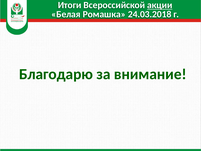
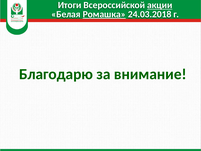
Ромашка underline: none -> present
